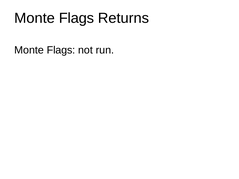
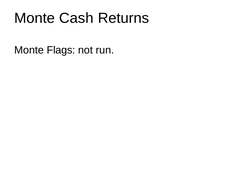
Flags at (76, 18): Flags -> Cash
